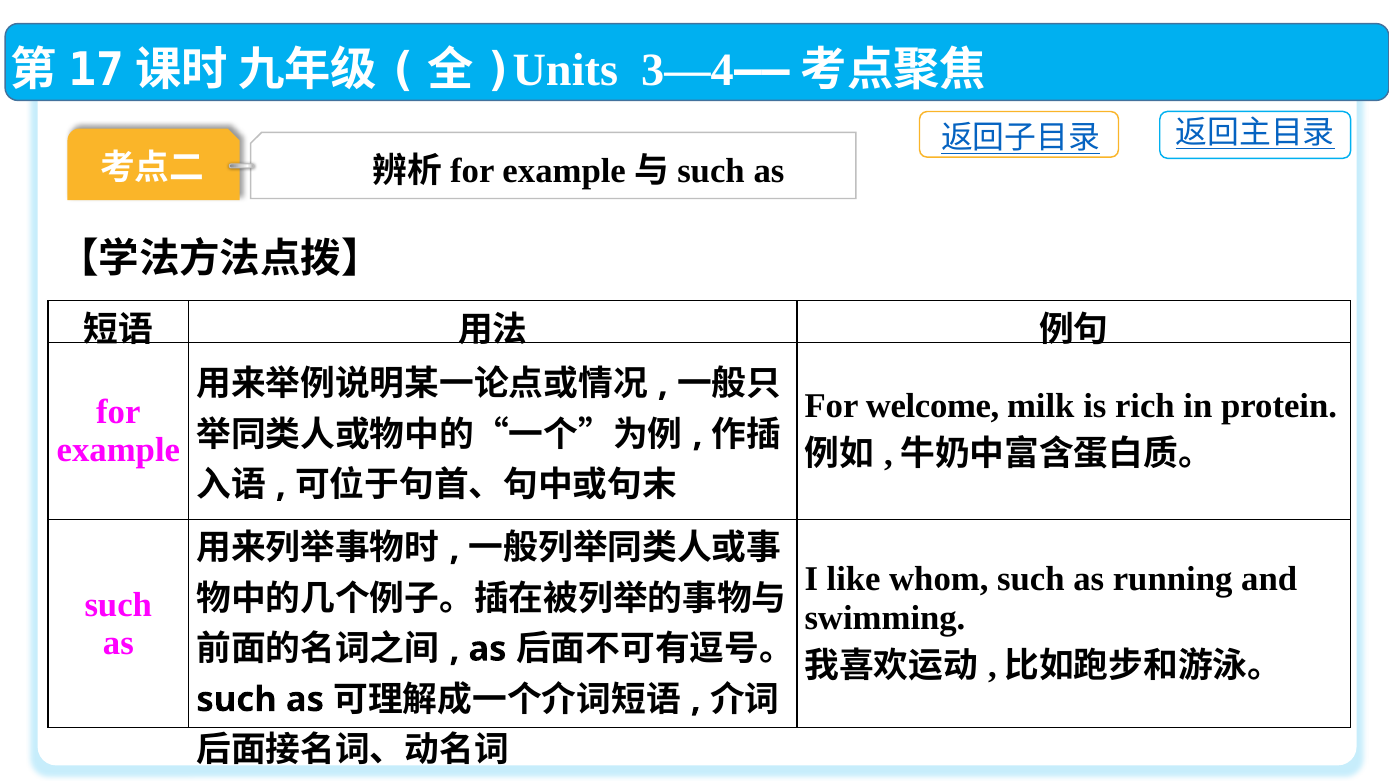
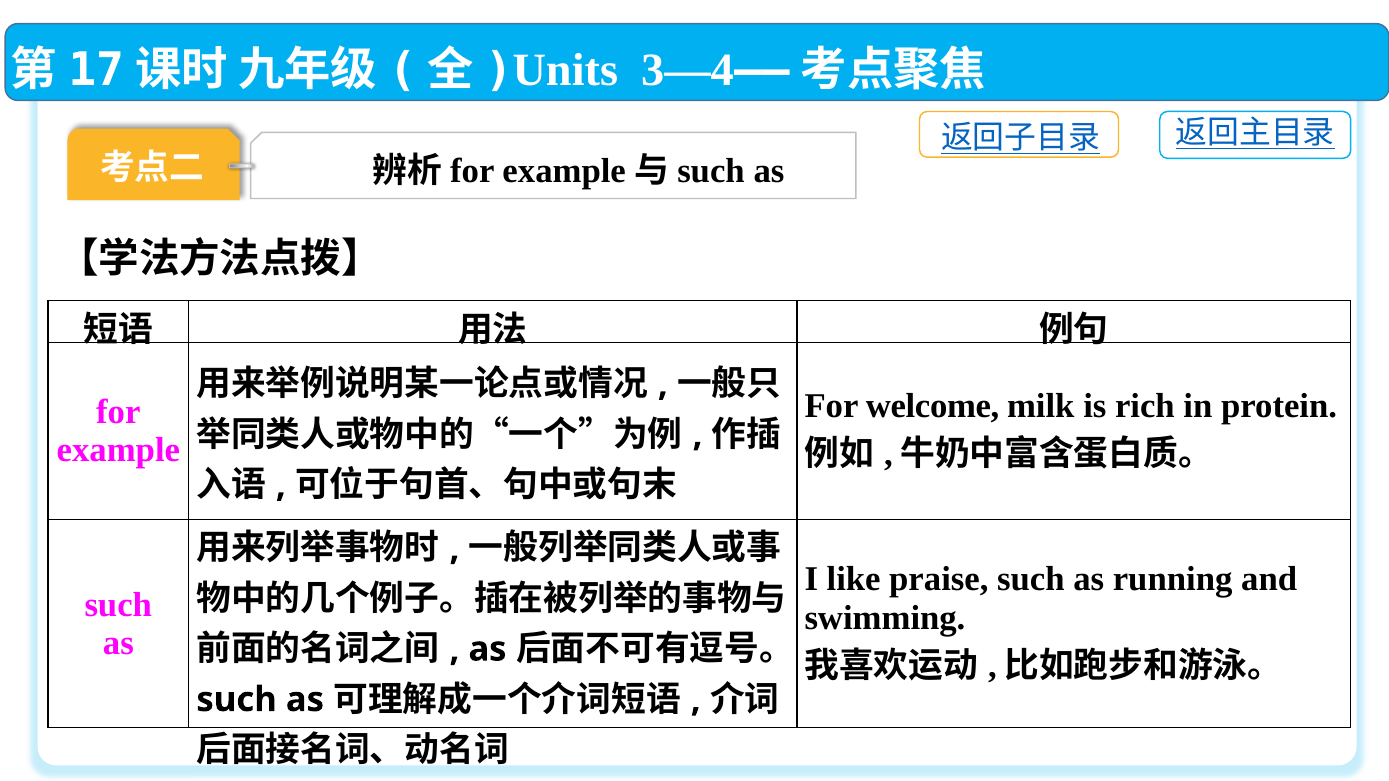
whom: whom -> praise
